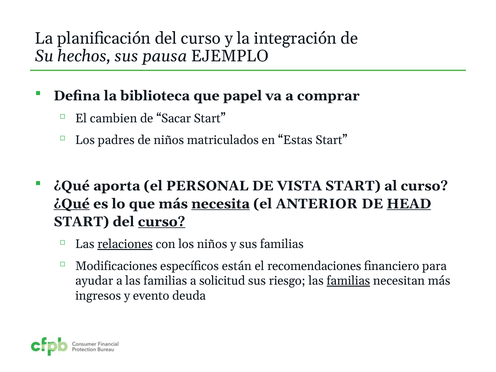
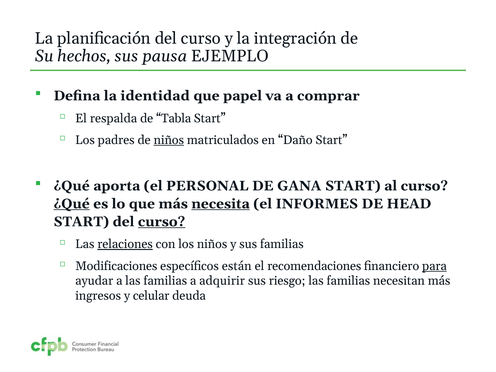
biblioteca: biblioteca -> identidad
cambien: cambien -> respalda
Sacar: Sacar -> Tabla
niños at (169, 140) underline: none -> present
Estas: Estas -> Daño
VISTA: VISTA -> GANA
ANTERIOR: ANTERIOR -> INFORMES
HEAD underline: present -> none
para underline: none -> present
solicitud: solicitud -> adquirir
familias at (348, 281) underline: present -> none
evento: evento -> celular
